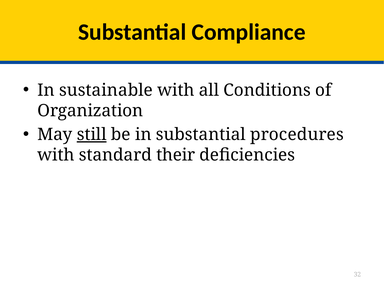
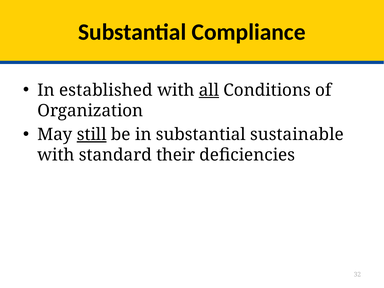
sustainable: sustainable -> established
all underline: none -> present
procedures: procedures -> sustainable
